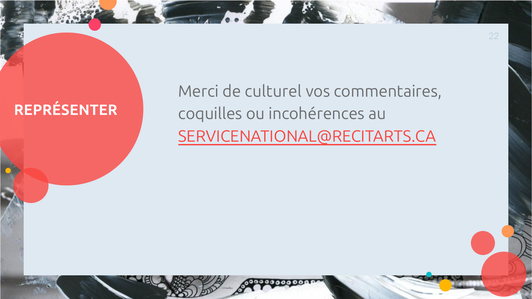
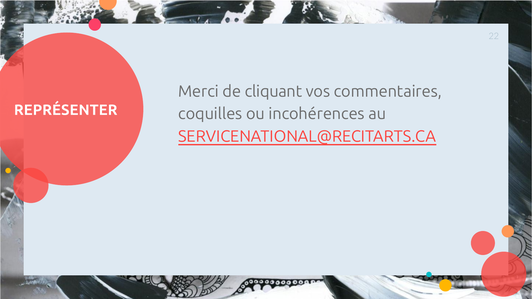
culturel: culturel -> cliquant
